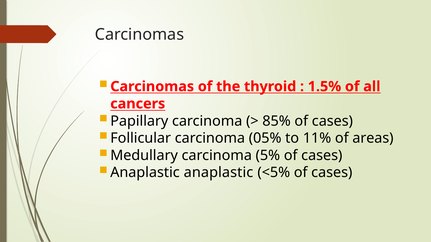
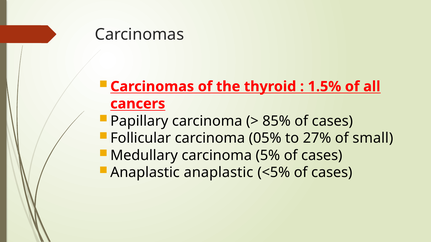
11%: 11% -> 27%
areas: areas -> small
